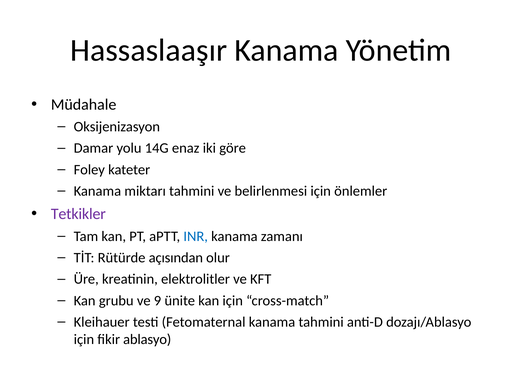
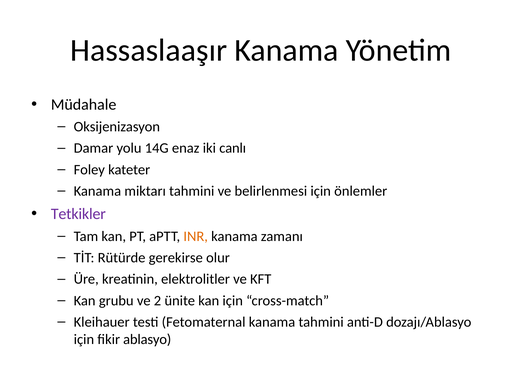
göre: göre -> canlı
INR colour: blue -> orange
açısından: açısından -> gerekirse
9: 9 -> 2
